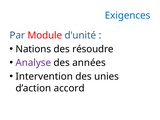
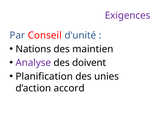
Exigences colour: blue -> purple
Module: Module -> Conseil
résoudre: résoudre -> maintien
années: années -> doivent
Intervention: Intervention -> Planification
